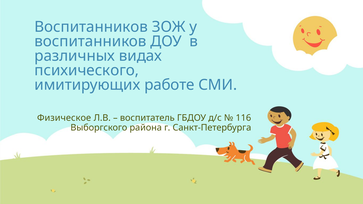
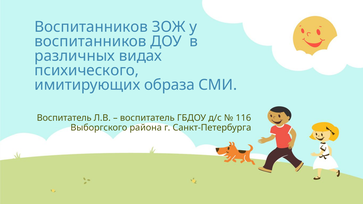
работе: работе -> образа
Физическое at (64, 118): Физическое -> Воспитатель
